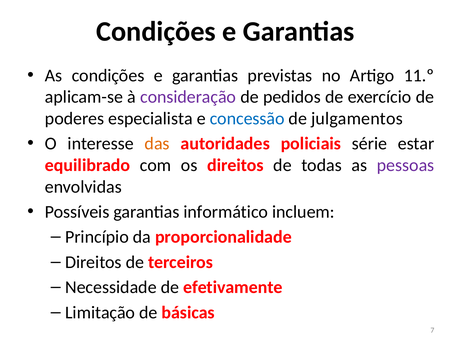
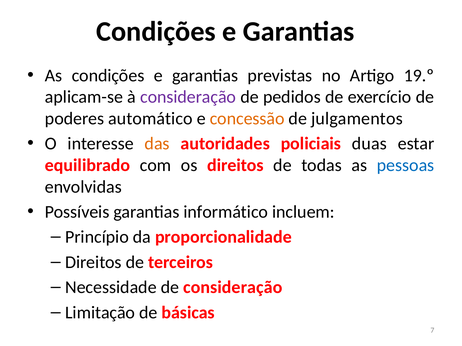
11.º: 11.º -> 19.º
especialista: especialista -> automático
concessão colour: blue -> orange
série: série -> duas
pessoas colour: purple -> blue
de efetivamente: efetivamente -> consideração
